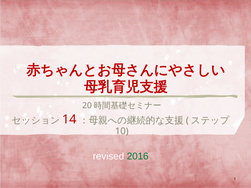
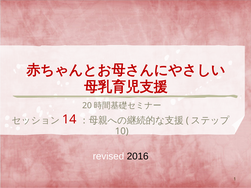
2016 colour: green -> black
